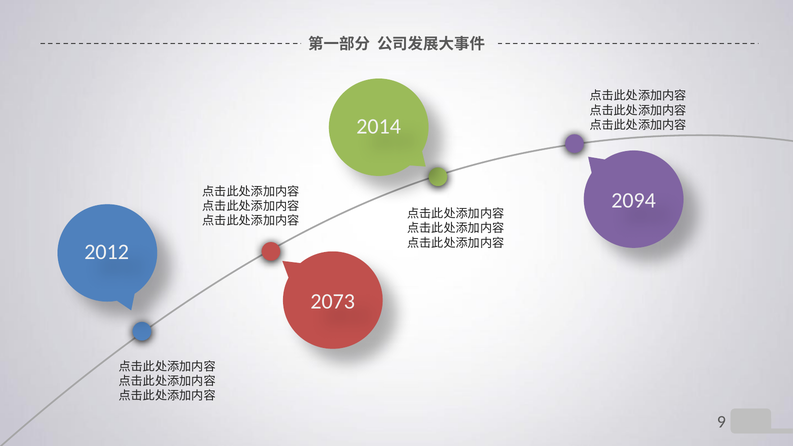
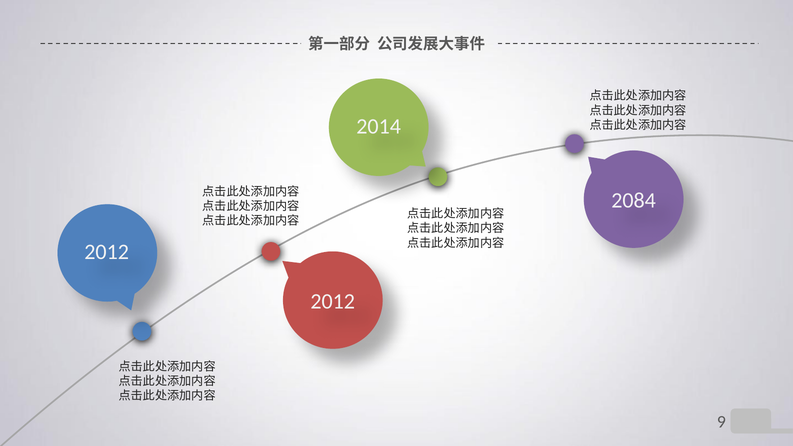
2094: 2094 -> 2084
2073 at (333, 302): 2073 -> 2012
